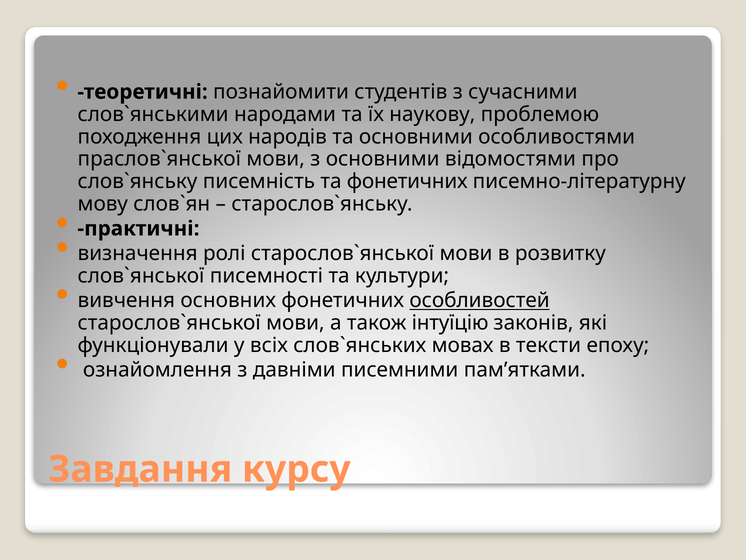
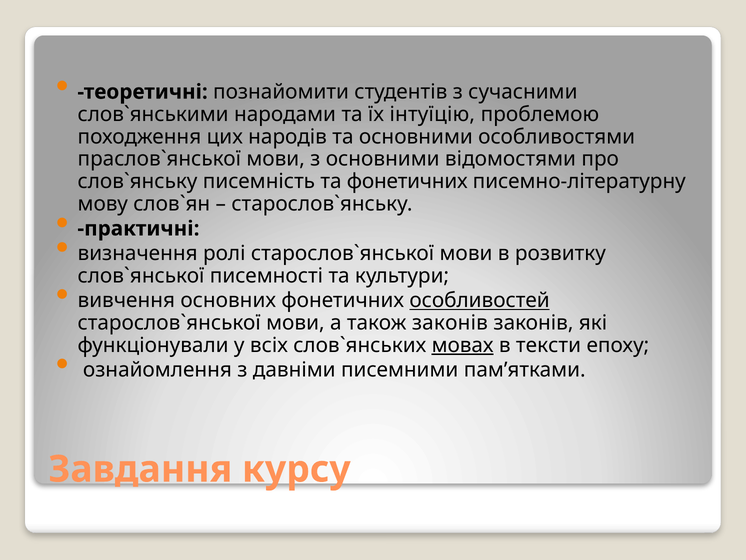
наукову: наукову -> інтуїцію
також інтуїцію: інтуїцію -> законів
мовах underline: none -> present
